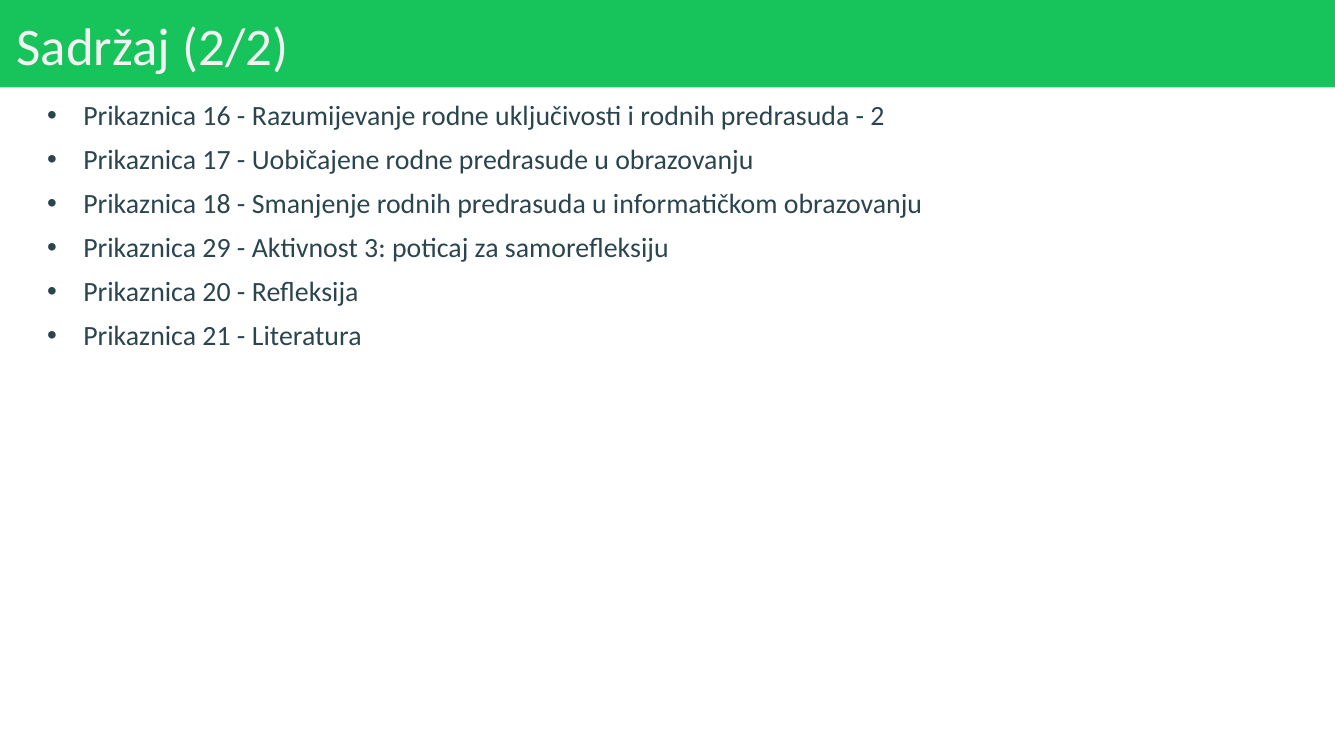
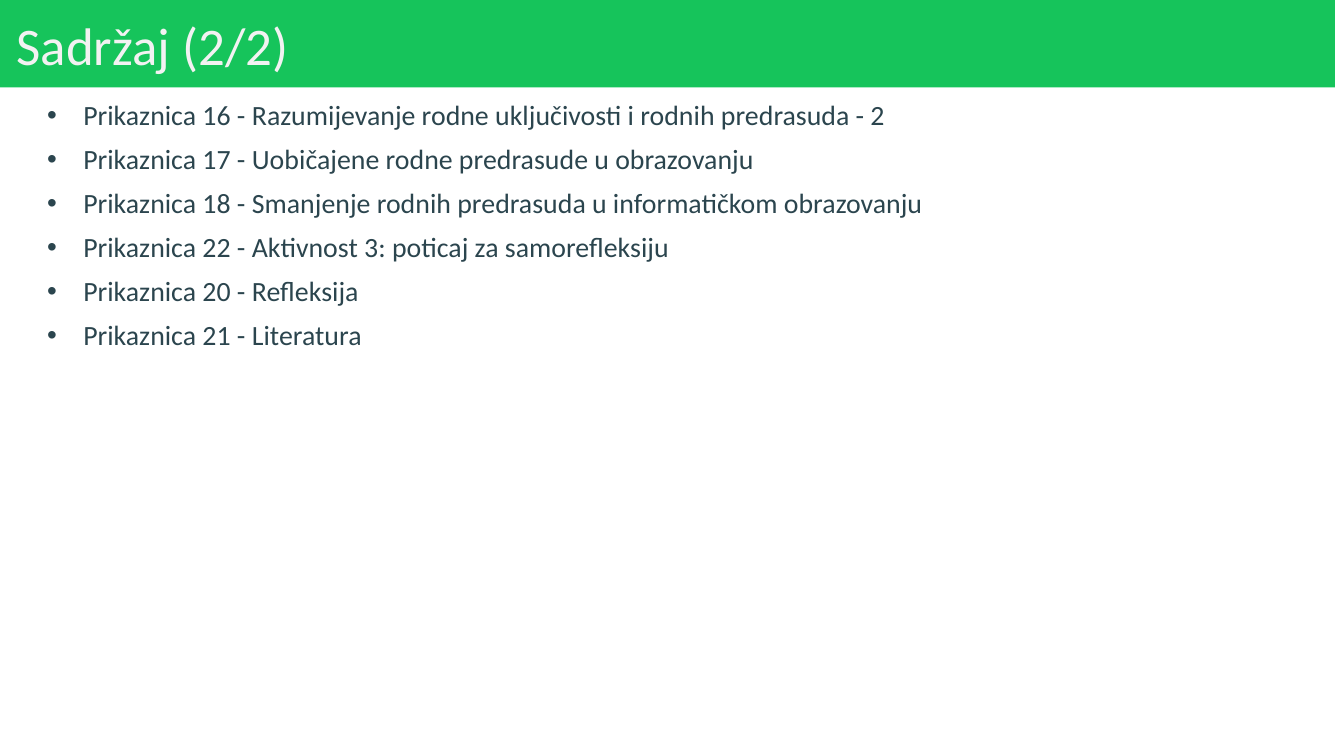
29: 29 -> 22
